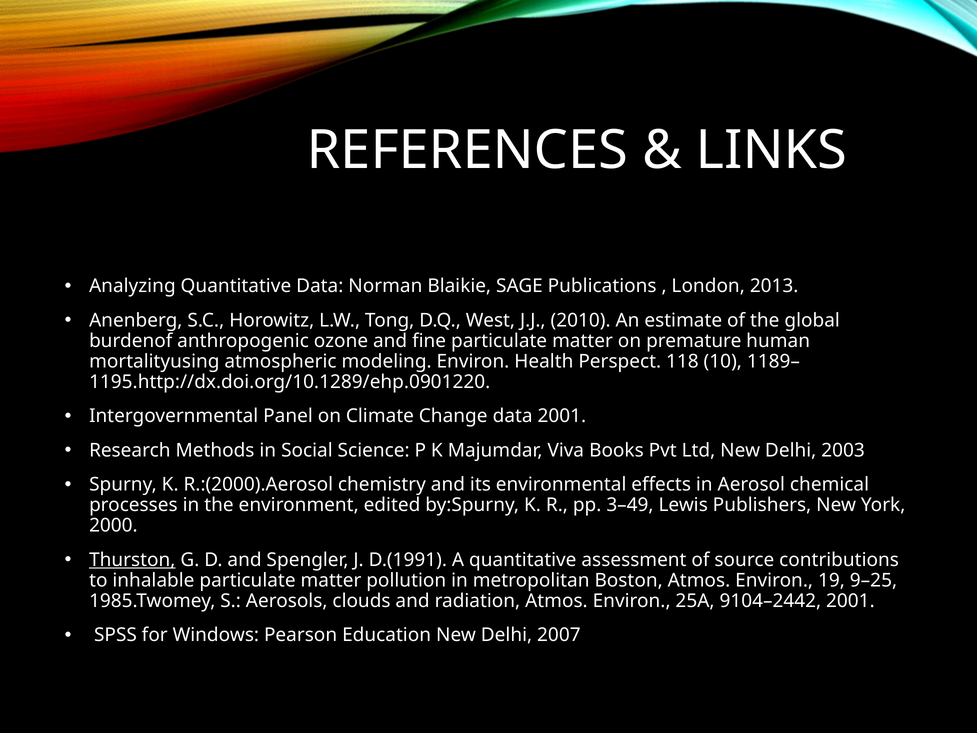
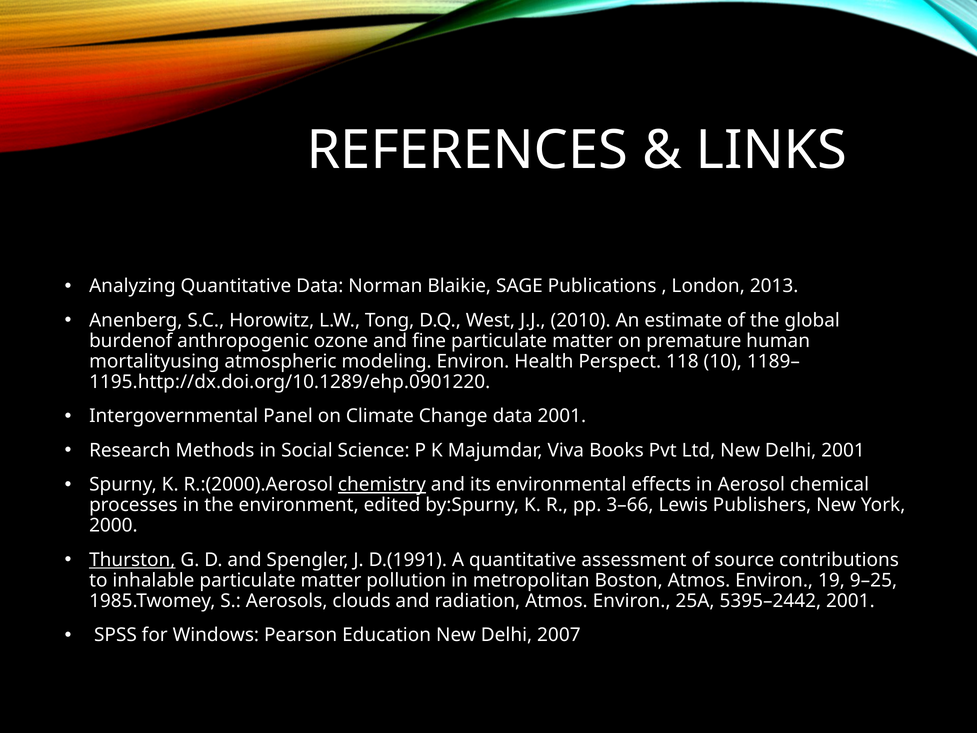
Delhi 2003: 2003 -> 2001
chemistry underline: none -> present
3–49: 3–49 -> 3–66
9104–2442: 9104–2442 -> 5395–2442
